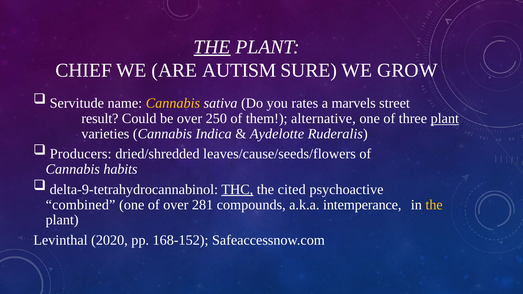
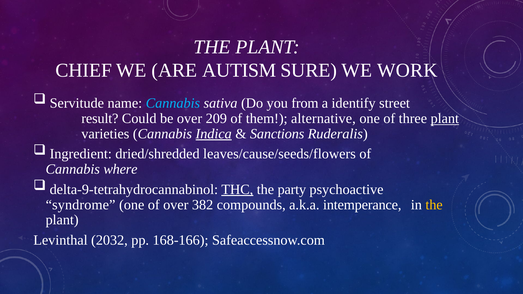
THE at (212, 47) underline: present -> none
GROW: GROW -> WORK
Cannabis at (173, 103) colour: yellow -> light blue
rates: rates -> from
marvels: marvels -> identify
250: 250 -> 209
Indica underline: none -> present
Aydelotte: Aydelotte -> Sanctions
Producers: Producers -> Ingredient
habits: habits -> where
cited: cited -> party
combined: combined -> syndrome
281: 281 -> 382
2020: 2020 -> 2032
168-152: 168-152 -> 168-166
